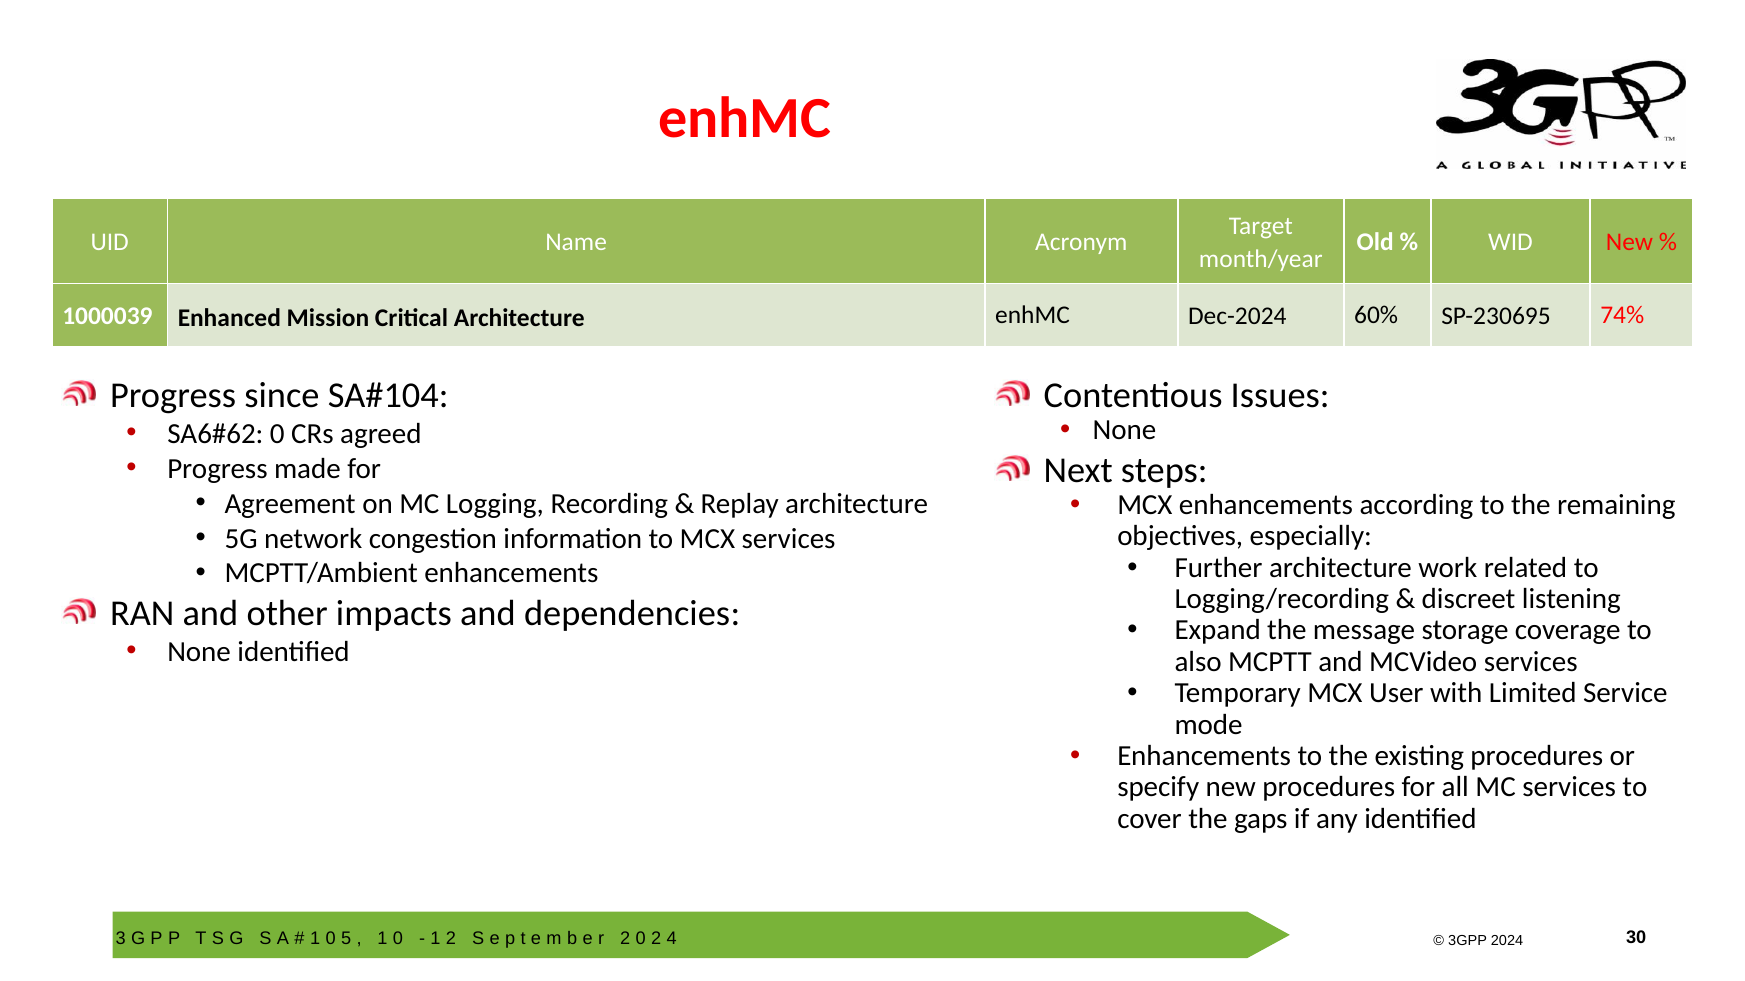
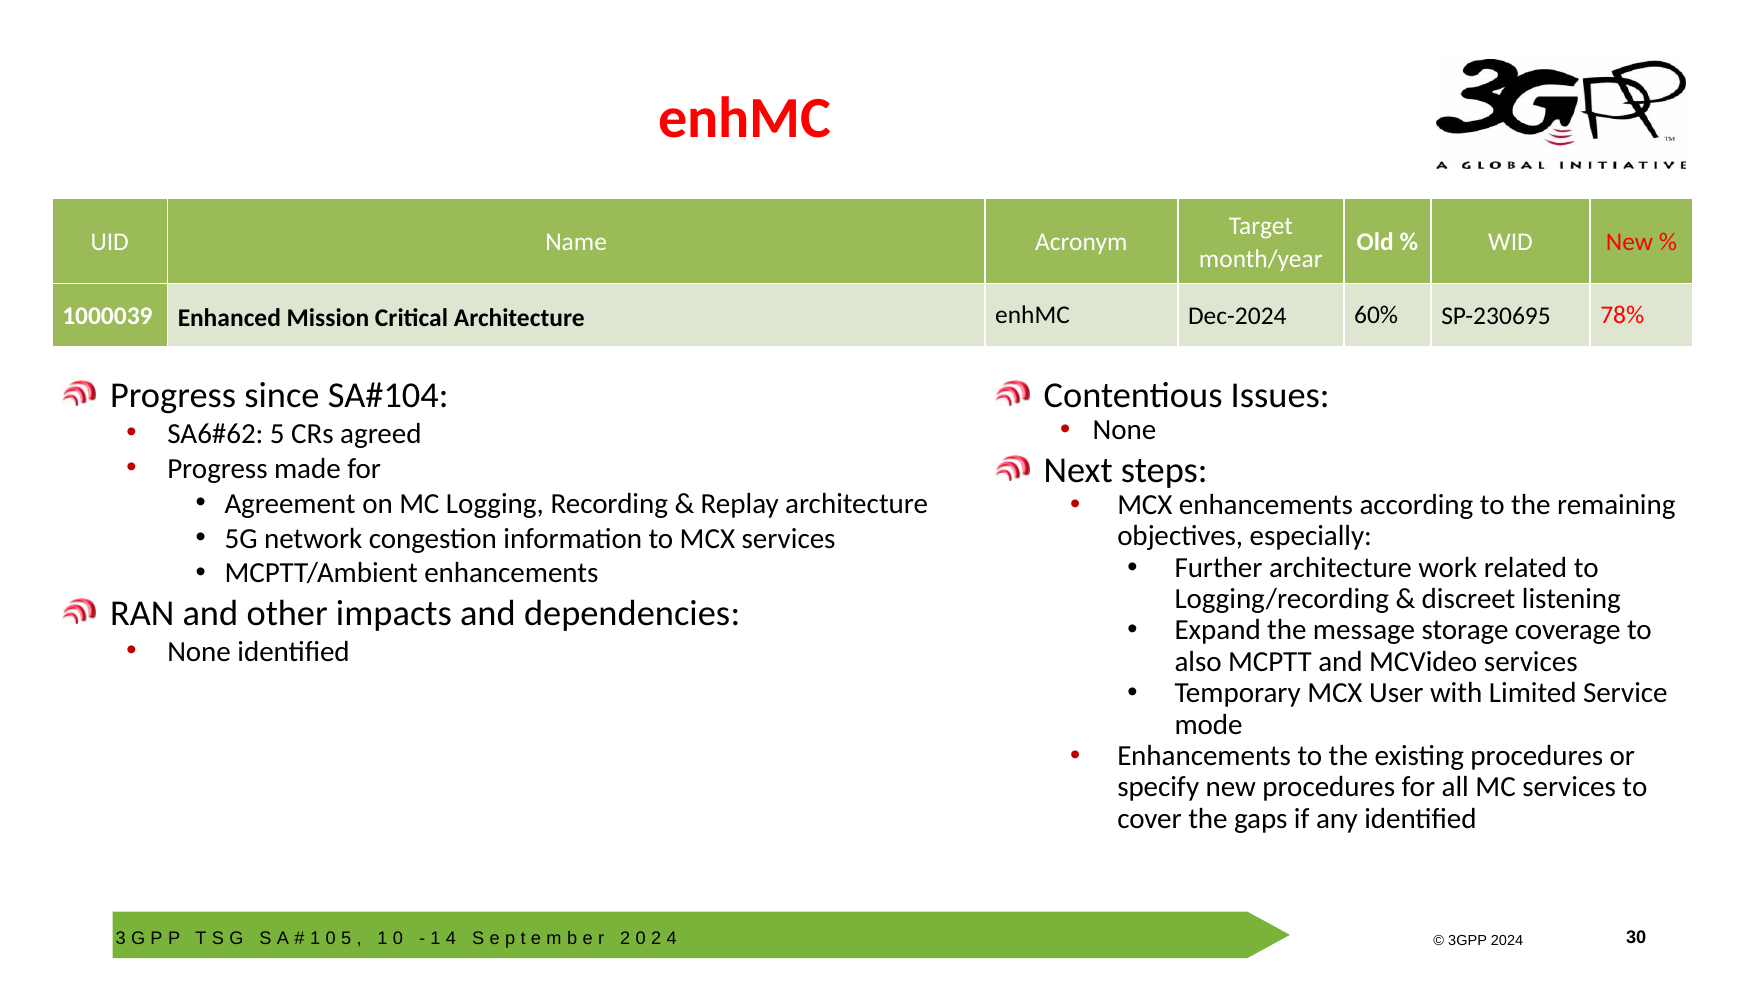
74%: 74% -> 78%
0 at (277, 434): 0 -> 5
2 at (451, 939): 2 -> 4
